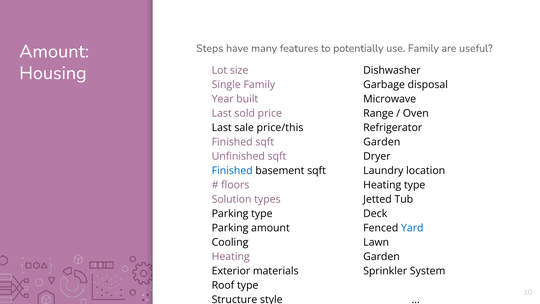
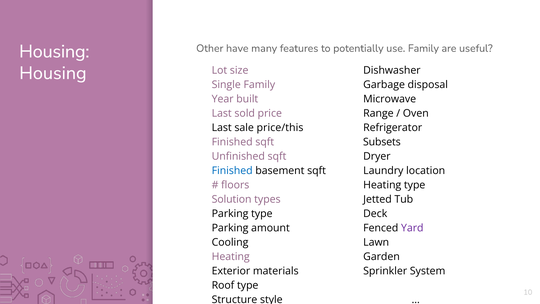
Steps: Steps -> Other
Amount at (54, 51): Amount -> Housing
Garden at (382, 142): Garden -> Subsets
Yard colour: blue -> purple
